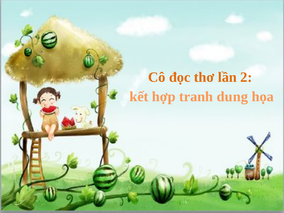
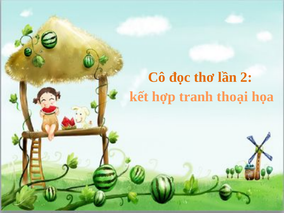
dung: dung -> thoại
